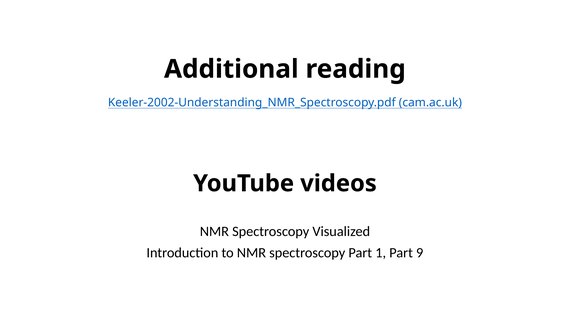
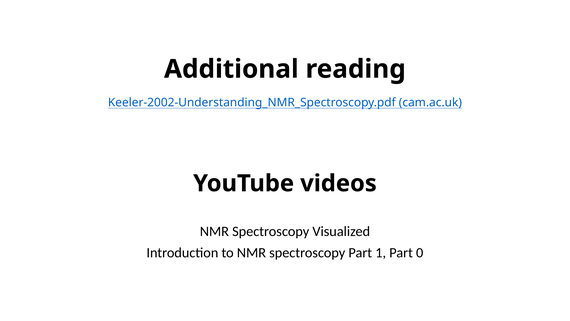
9: 9 -> 0
